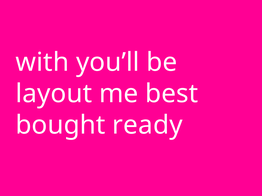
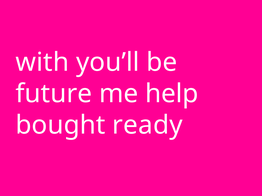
layout: layout -> future
best: best -> help
